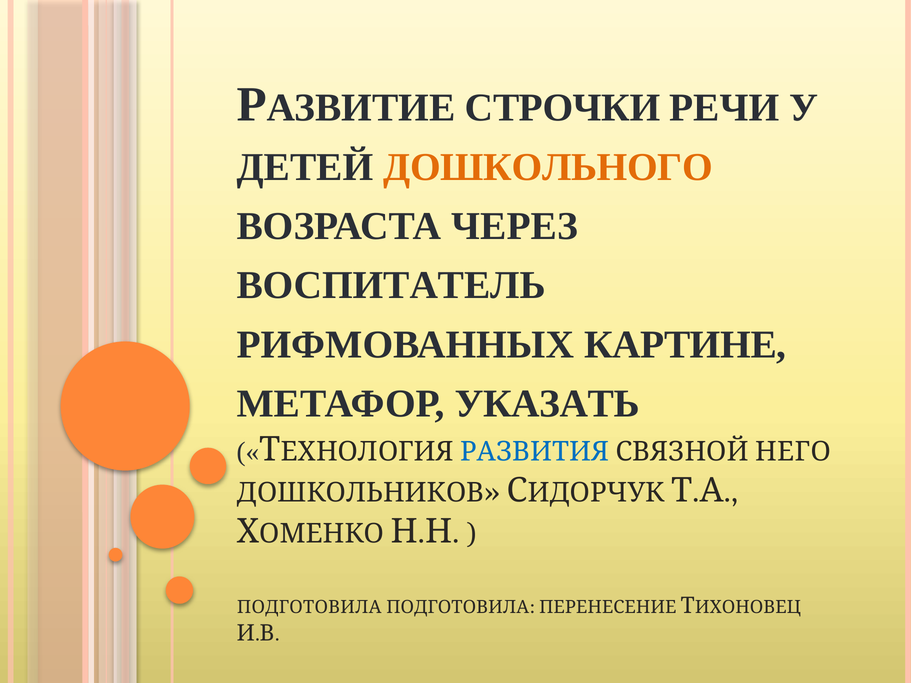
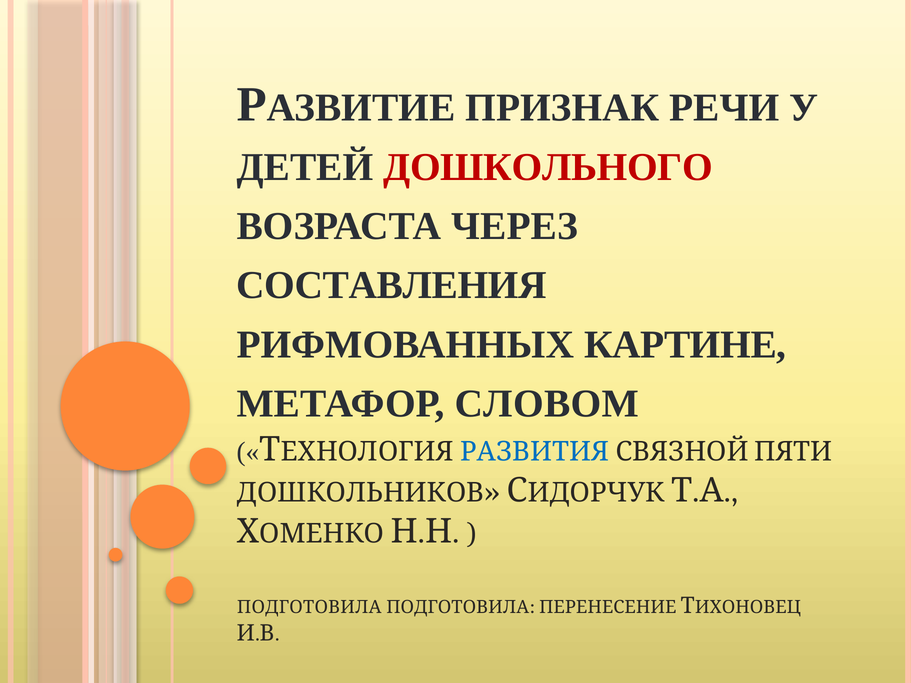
СТРОЧКИ: СТРОЧКИ -> ПРИЗНАК
ДОШКОЛЬНОГО colour: orange -> red
ВОСПИТАТЕЛЬ: ВОСПИТАТЕЛЬ -> СОСТАВЛЕНИЯ
УКАЗАТЬ: УКАЗАТЬ -> СЛОВОМ
НЕГО: НЕГО -> ПЯТИ
